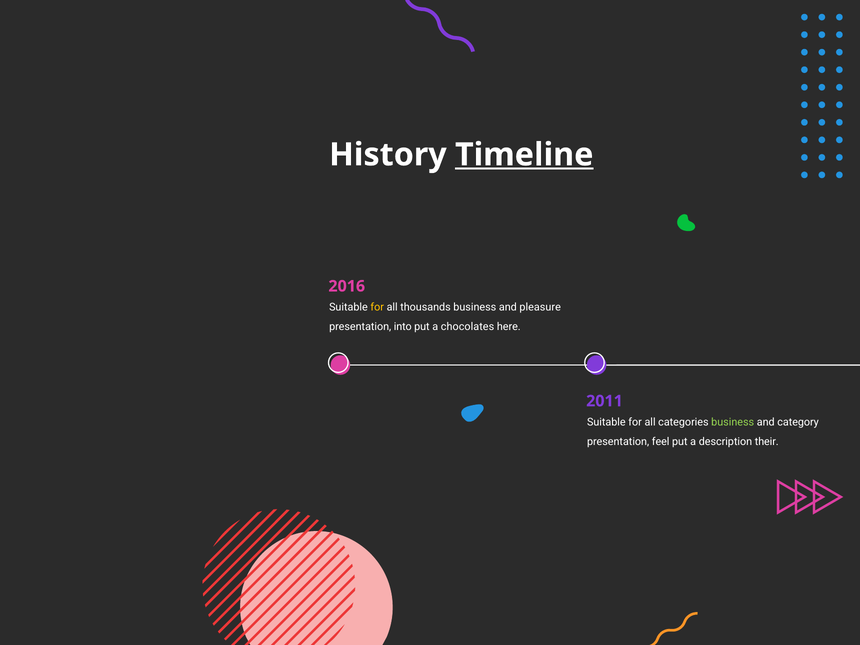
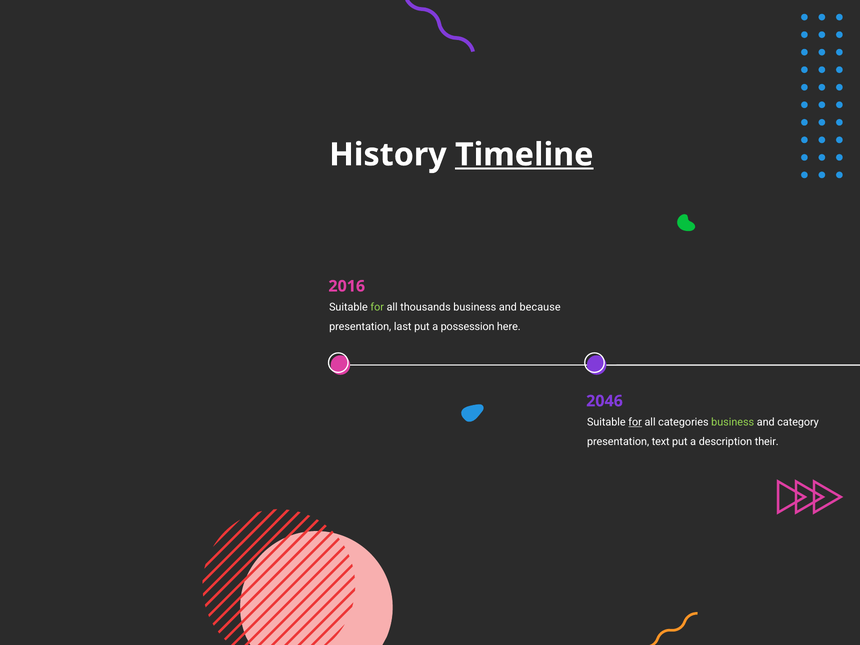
for at (377, 307) colour: yellow -> light green
pleasure: pleasure -> because
into: into -> last
chocolates: chocolates -> possession
2011: 2011 -> 2046
for at (635, 422) underline: none -> present
feel: feel -> text
